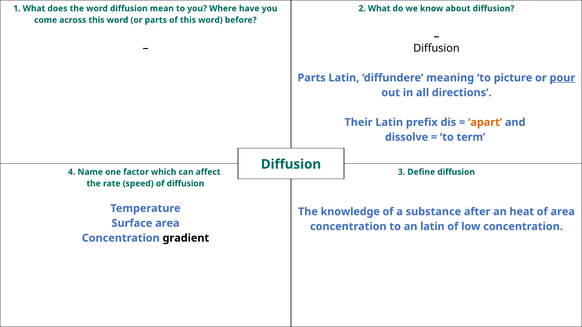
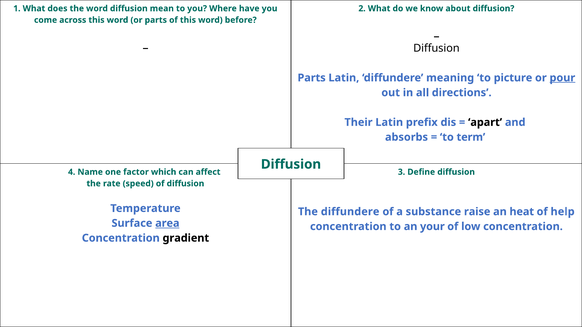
apart colour: orange -> black
dissolve: dissolve -> absorbs
The knowledge: knowledge -> diffundere
after: after -> raise
of area: area -> help
area at (167, 223) underline: none -> present
an latin: latin -> your
